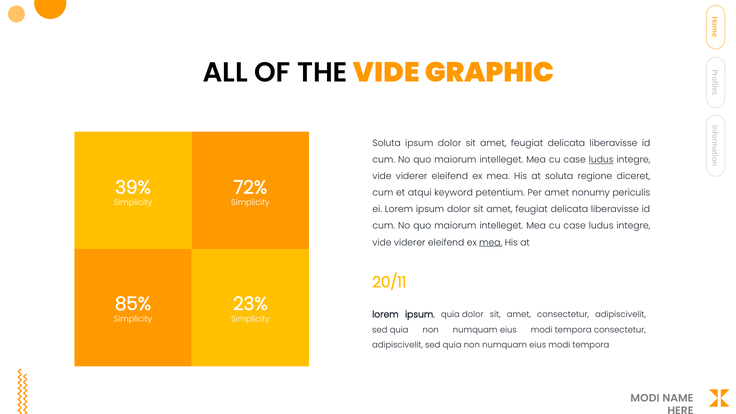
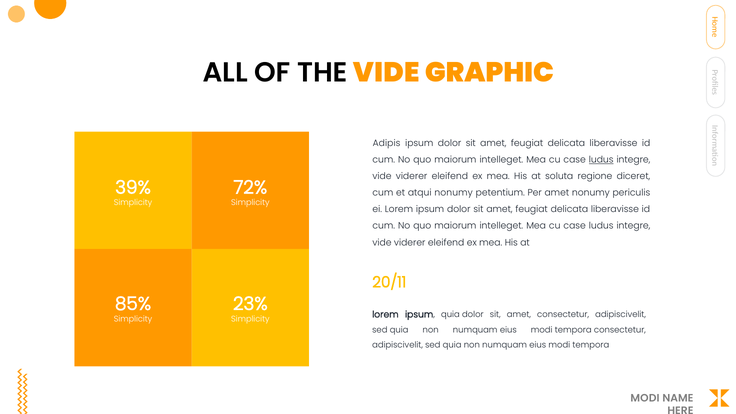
Soluta at (387, 143): Soluta -> Adipis
atqui keyword: keyword -> nonumy
mea at (491, 242) underline: present -> none
